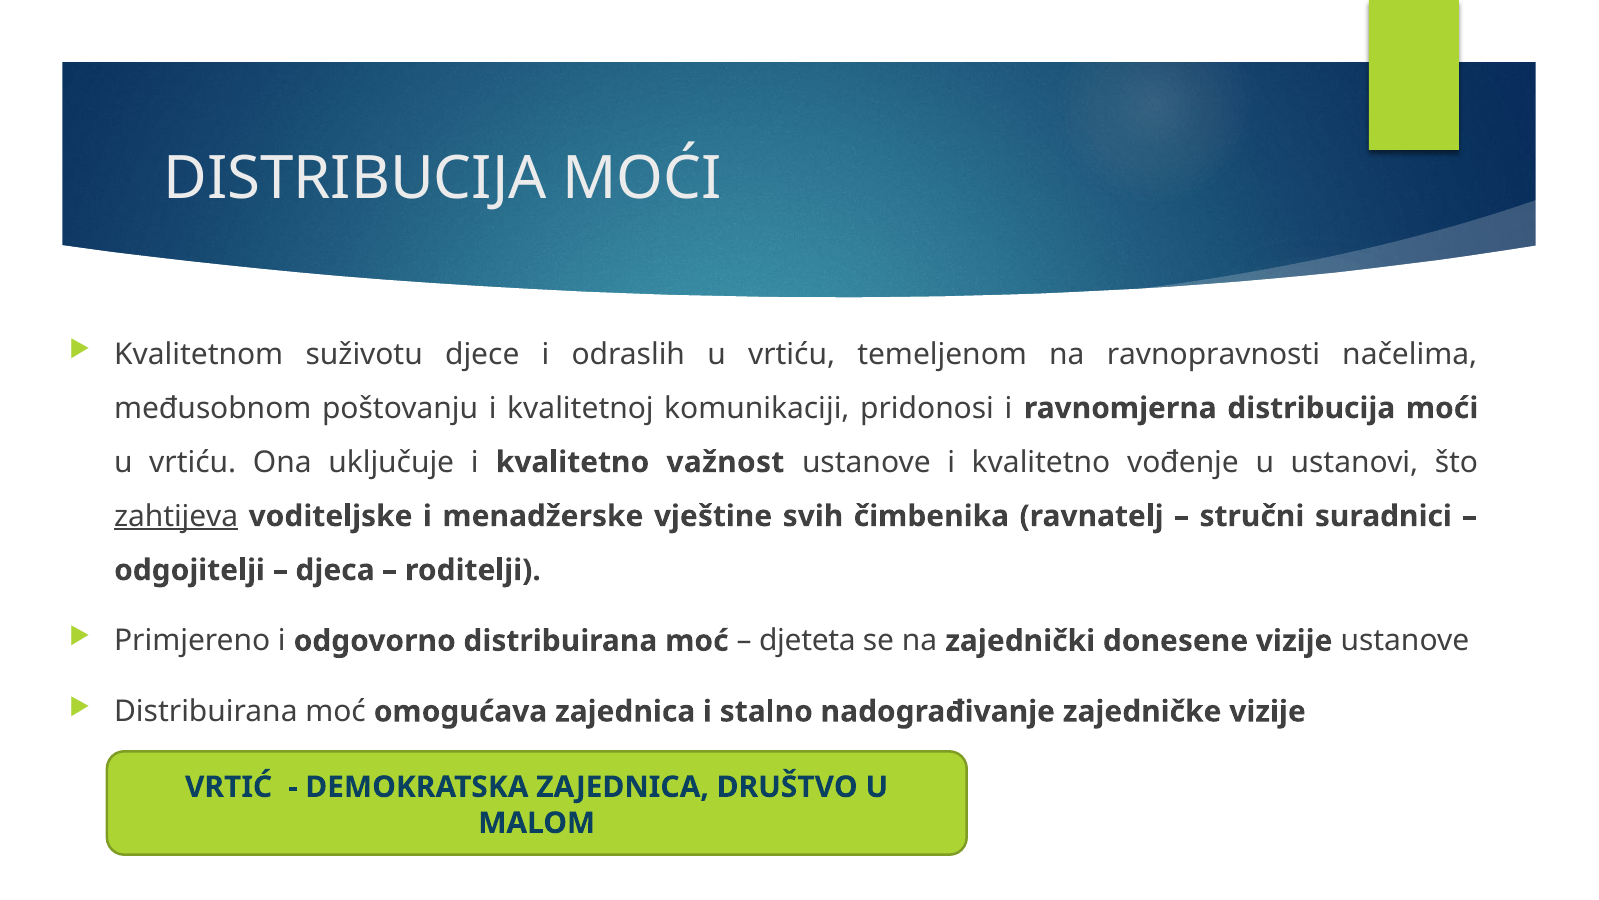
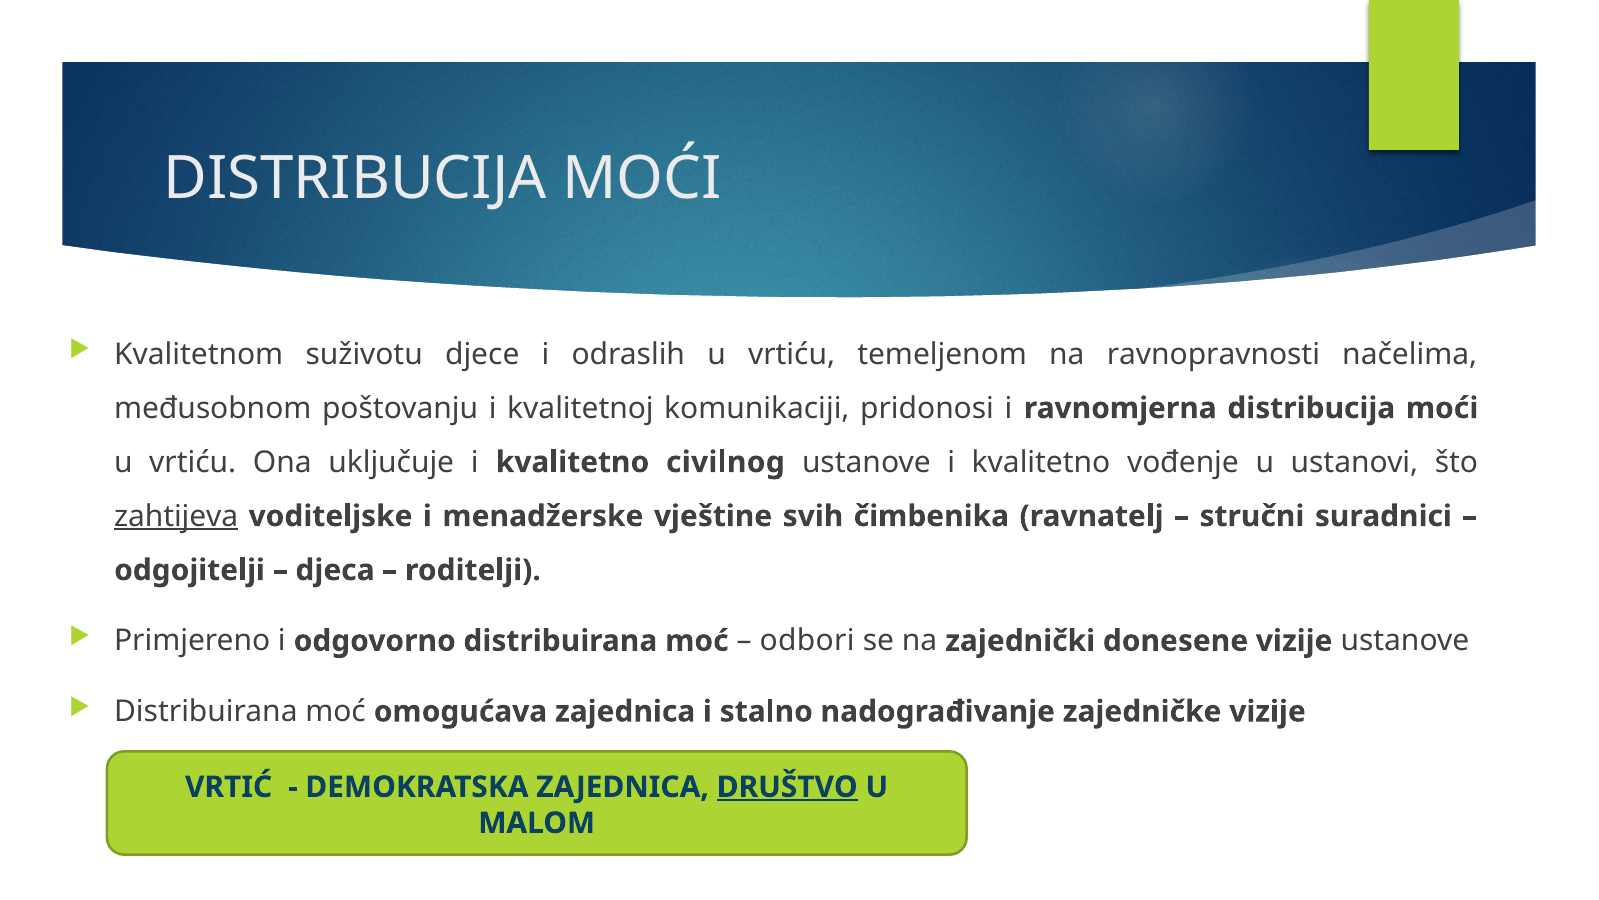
važnost: važnost -> civilnog
djeteta: djeteta -> odbori
DRUŠTVO underline: none -> present
